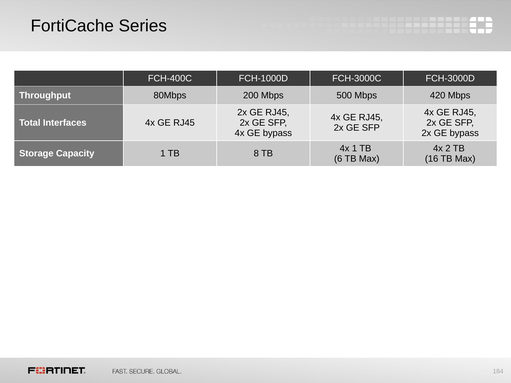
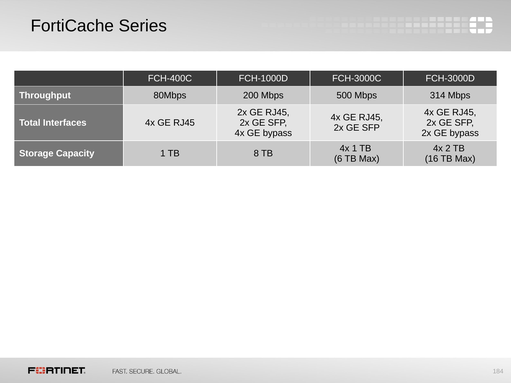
420: 420 -> 314
